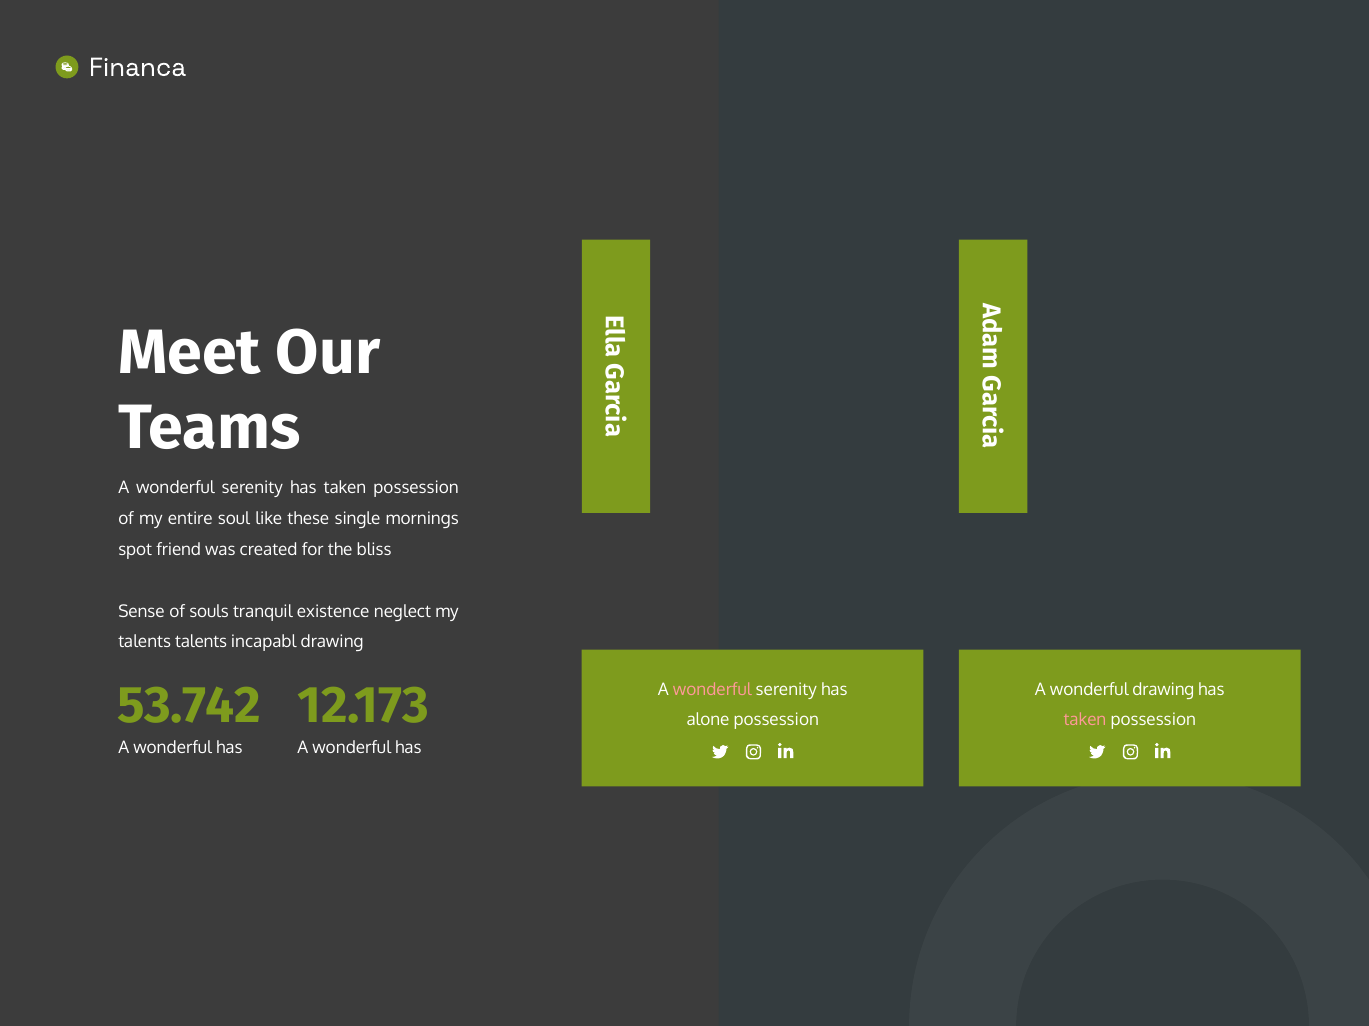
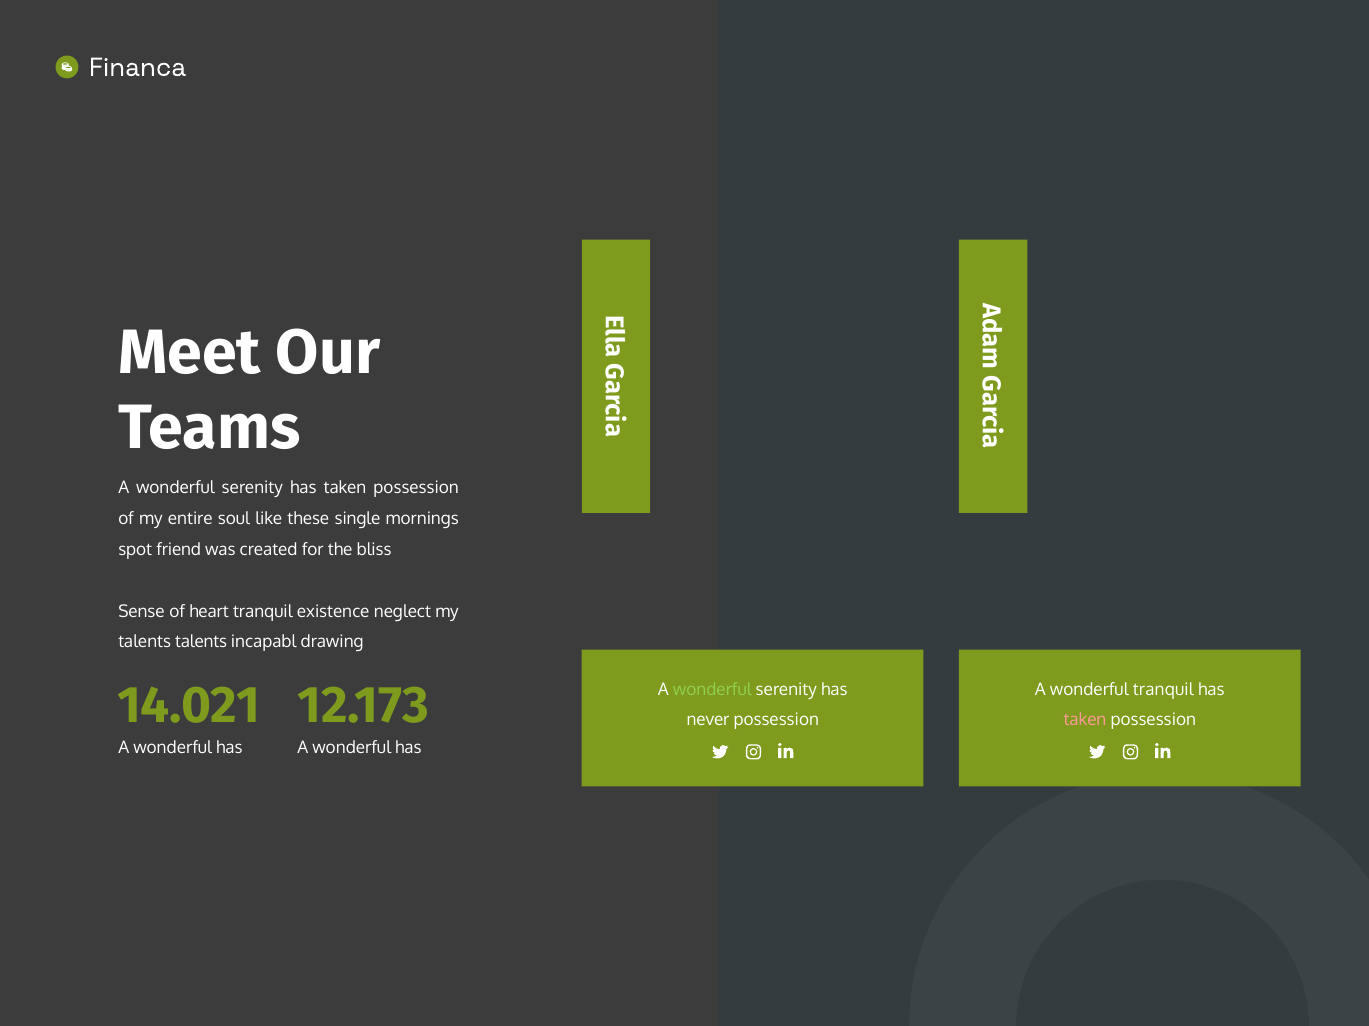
souls: souls -> heart
wonderful at (712, 690) colour: pink -> light green
wonderful drawing: drawing -> tranquil
53.742: 53.742 -> 14.021
alone: alone -> never
